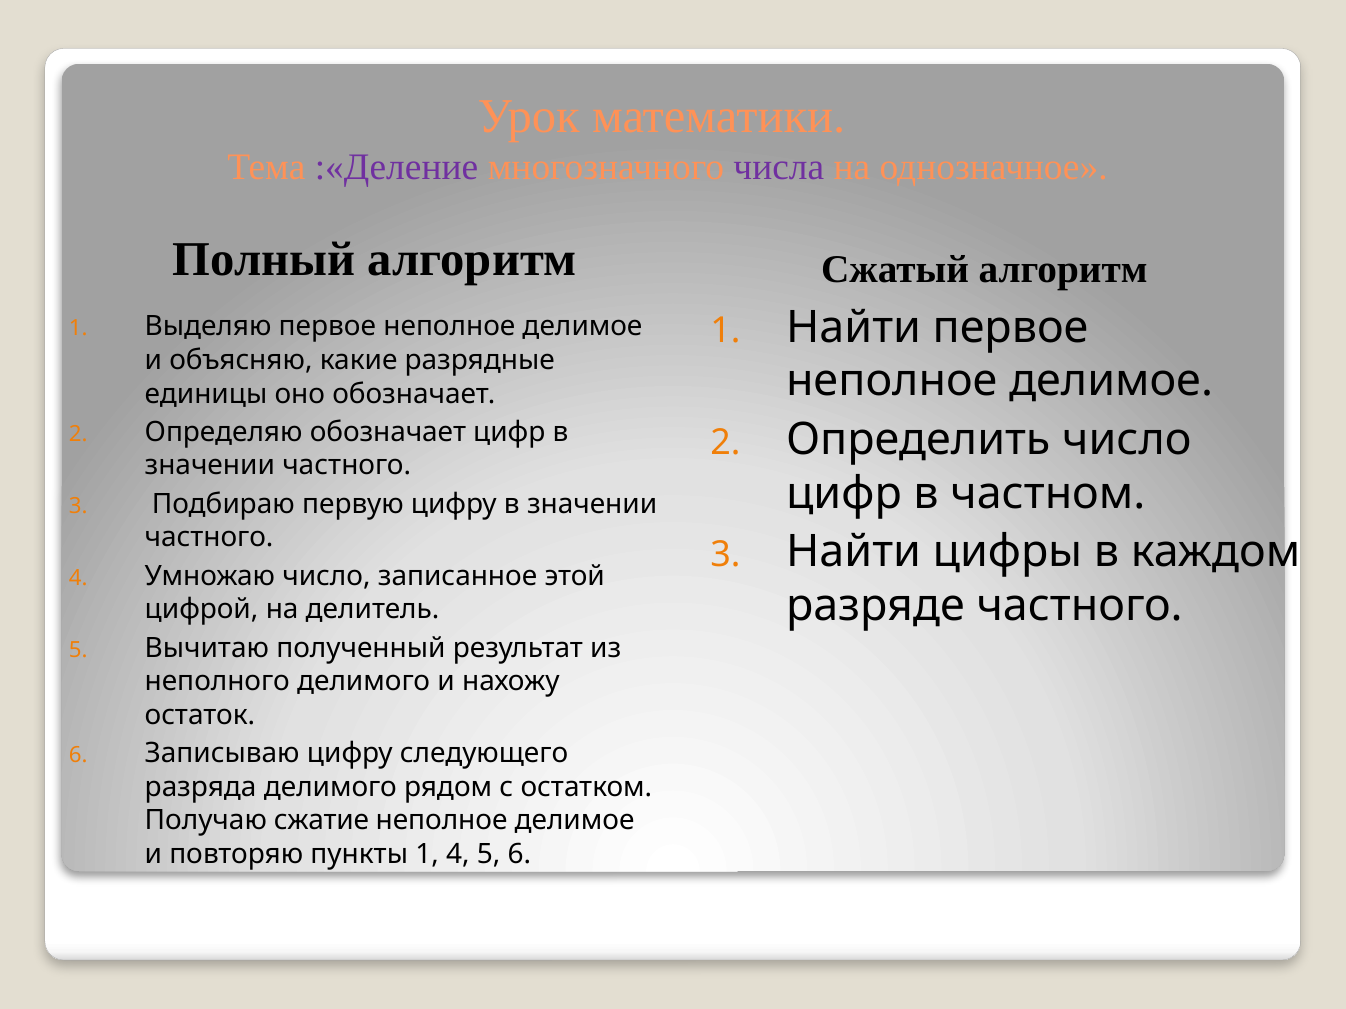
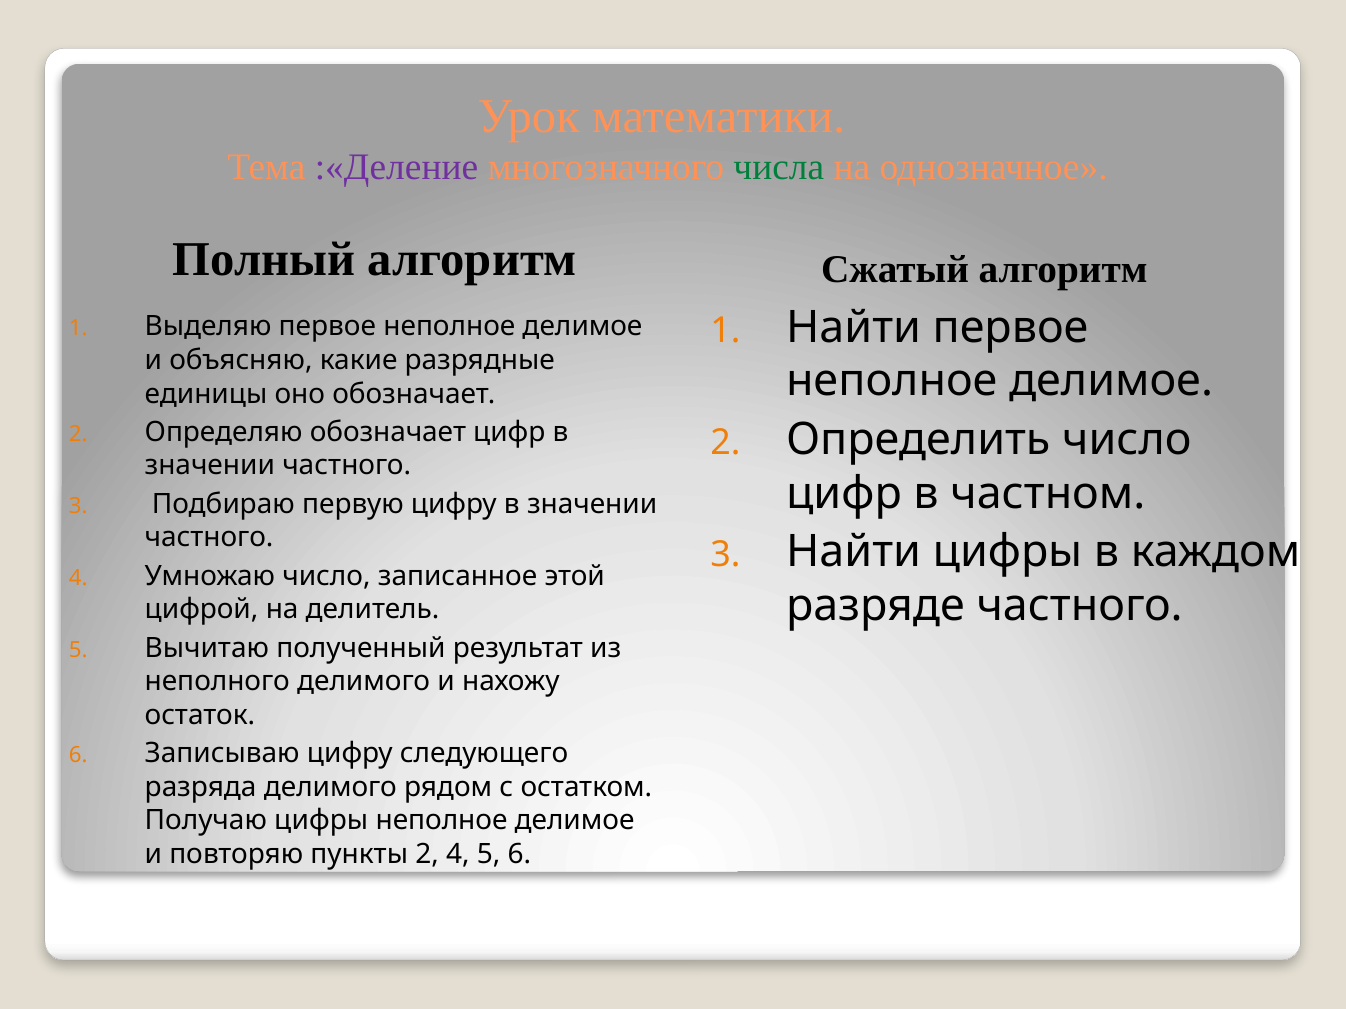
числа colour: purple -> green
Получаю сжатие: сжатие -> цифры
пункты 1: 1 -> 2
